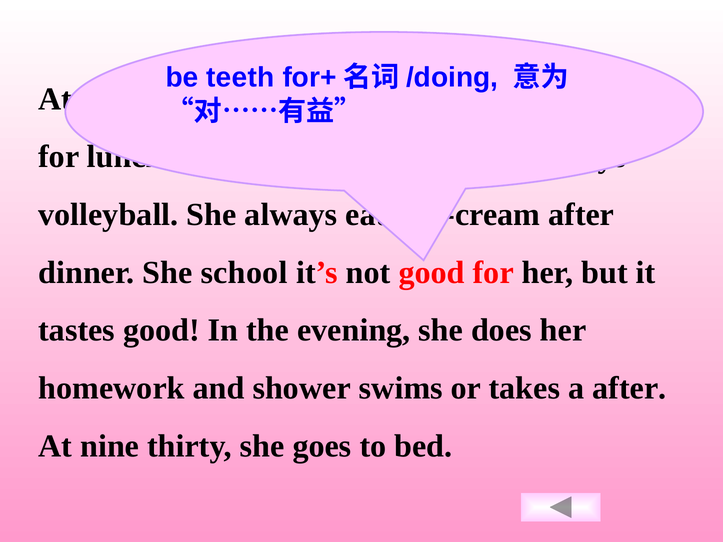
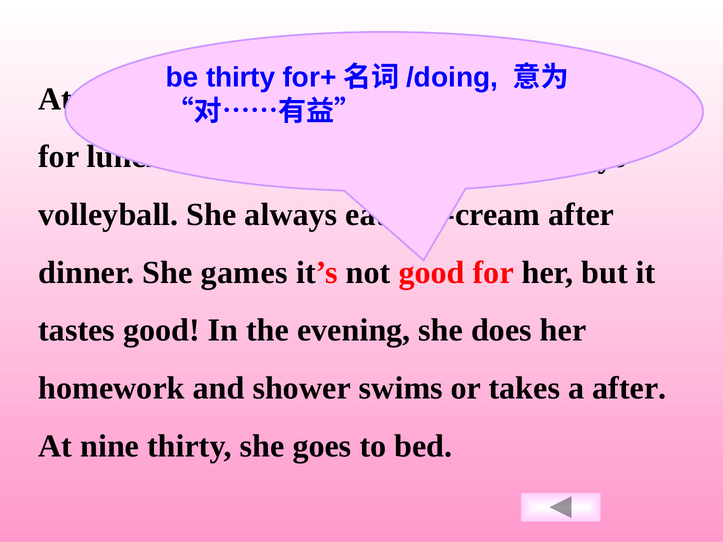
be teeth: teeth -> thirty
school: school -> games
